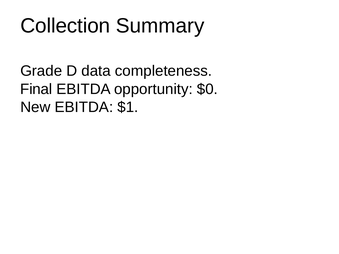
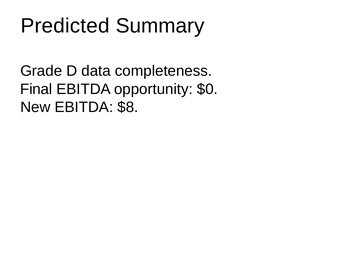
Collection: Collection -> Predicted
$1: $1 -> $8
